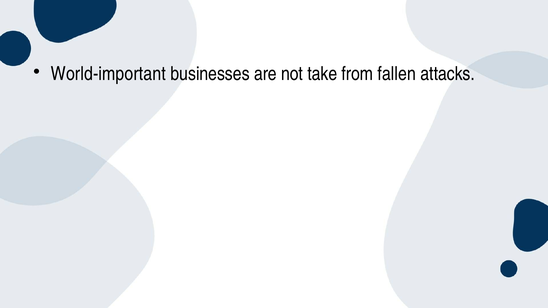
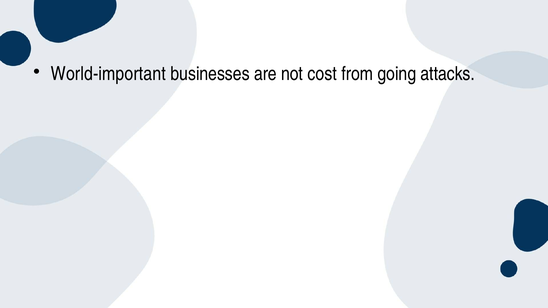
take: take -> cost
fallen: fallen -> going
